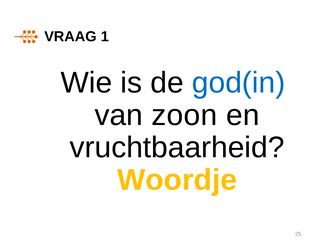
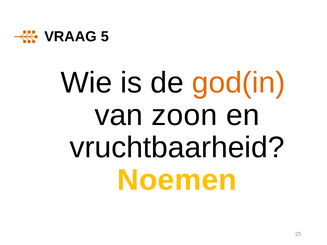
1: 1 -> 5
god(in colour: blue -> orange
Woordje: Woordje -> Noemen
